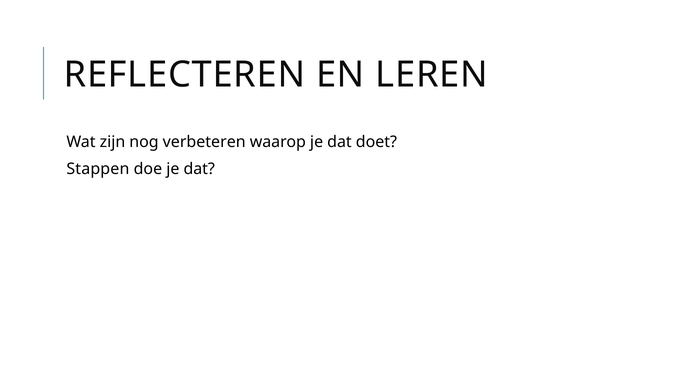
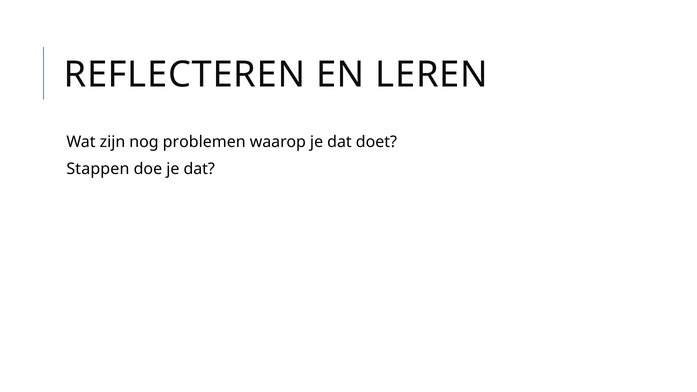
verbeteren: verbeteren -> problemen
